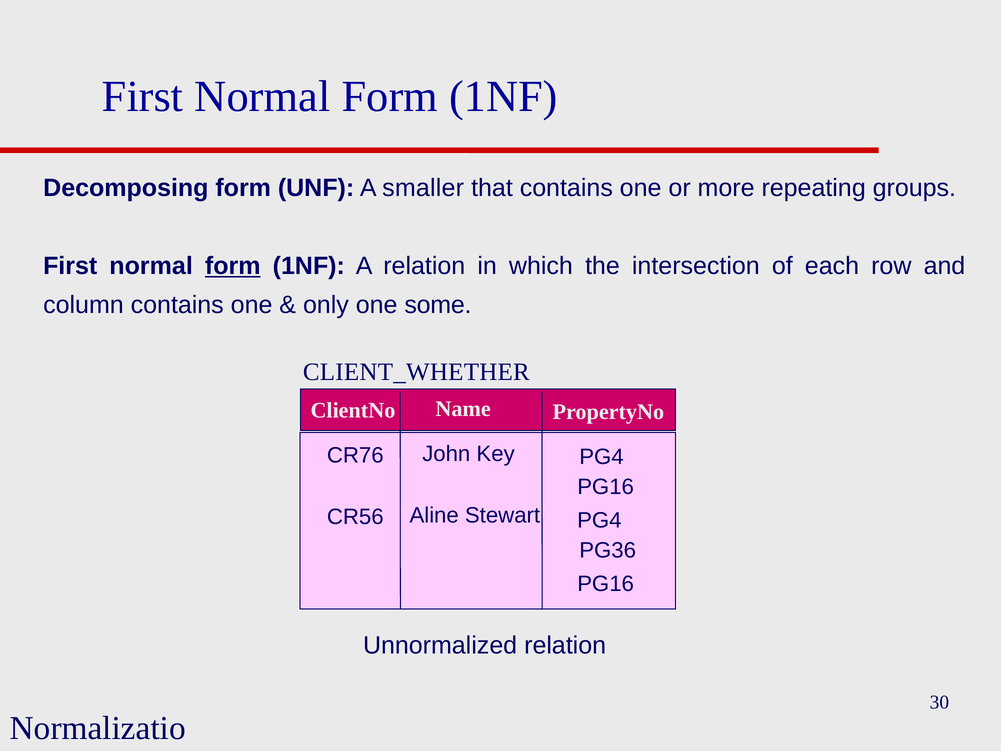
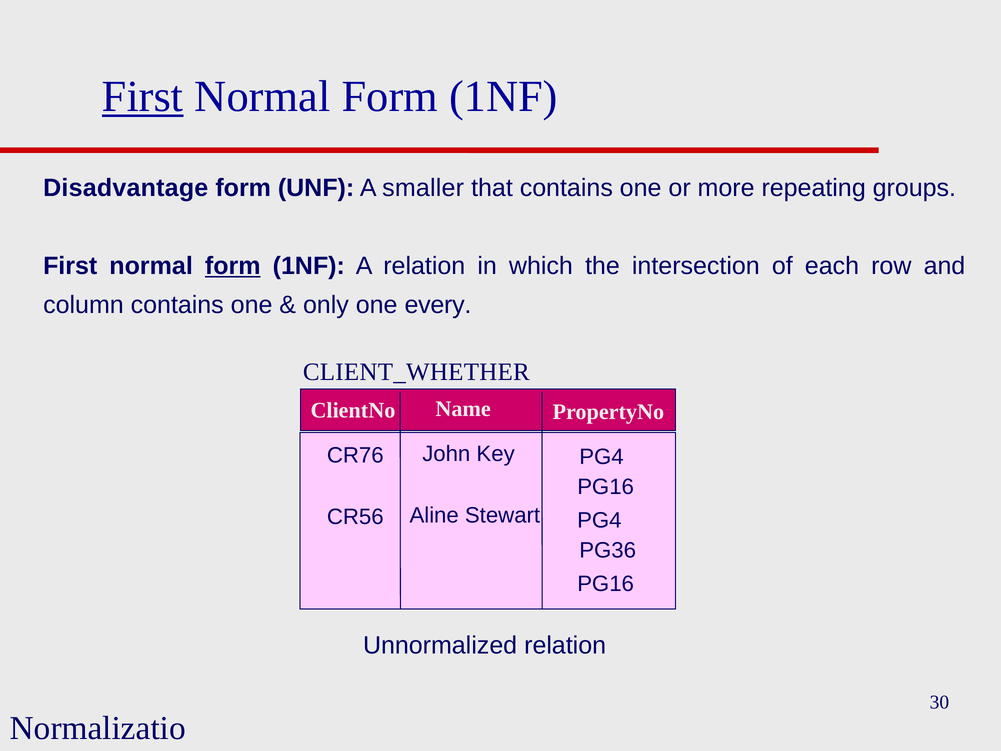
First at (143, 96) underline: none -> present
Decomposing: Decomposing -> Disadvantage
some: some -> every
